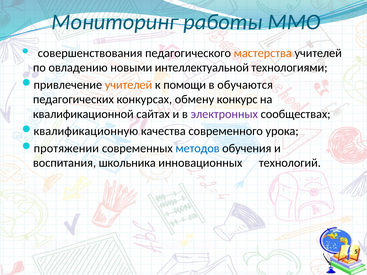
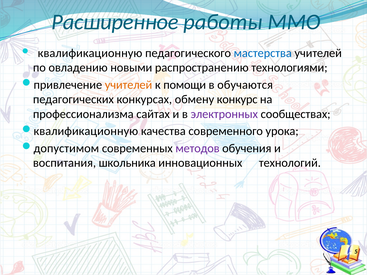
Мониторинг: Мониторинг -> Расширенное
совершенствования at (90, 53): совершенствования -> квалификационную
мастерства colour: orange -> blue
интеллектуальной: интеллектуальной -> распространению
квалификационной: квалификационной -> профессионализма
протяжении: протяжении -> допустимом
методов colour: blue -> purple
